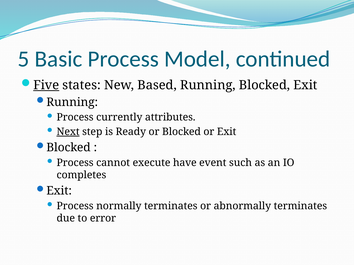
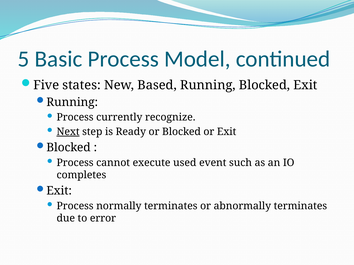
Five underline: present -> none
attributes: attributes -> recognize
have: have -> used
